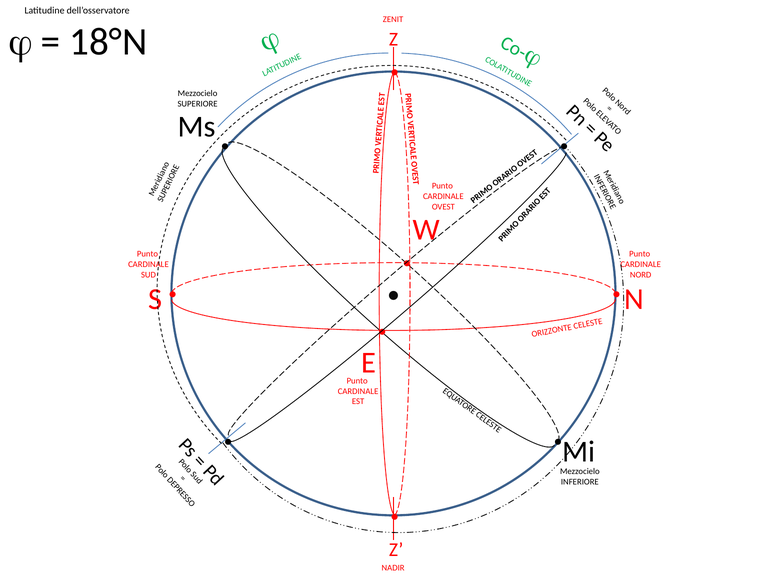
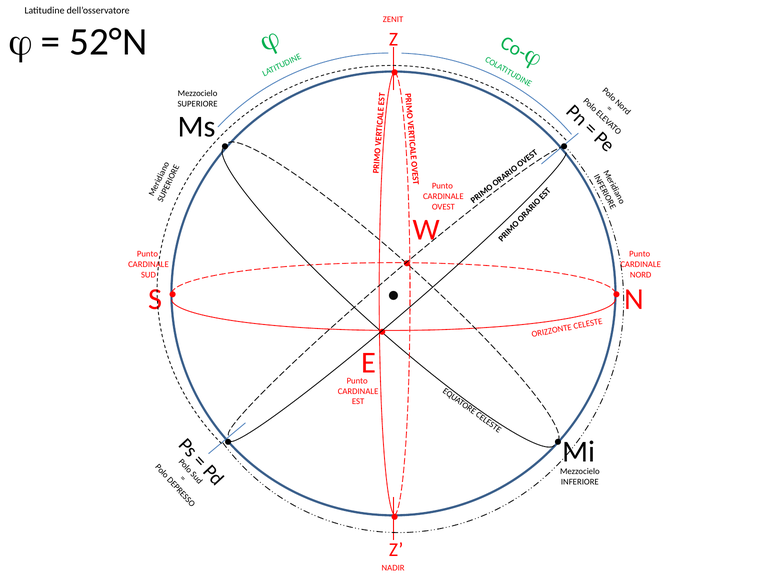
18°N: 18°N -> 52°N
